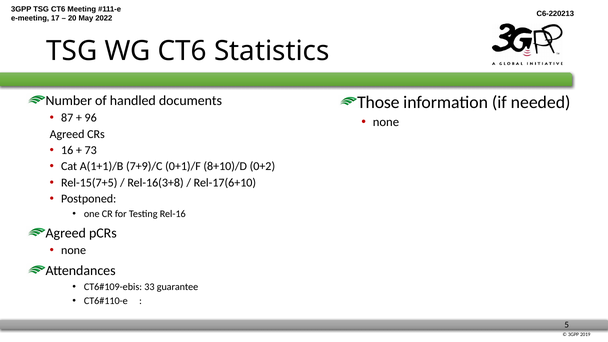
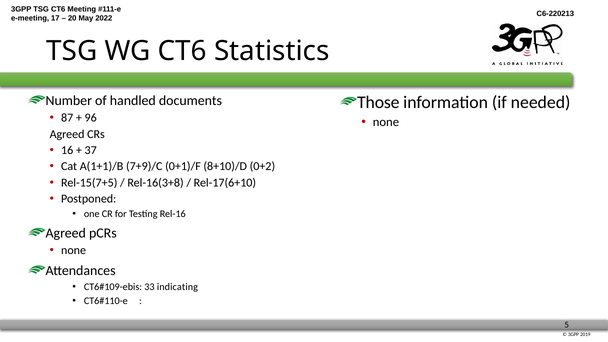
73: 73 -> 37
guarantee: guarantee -> indicating
